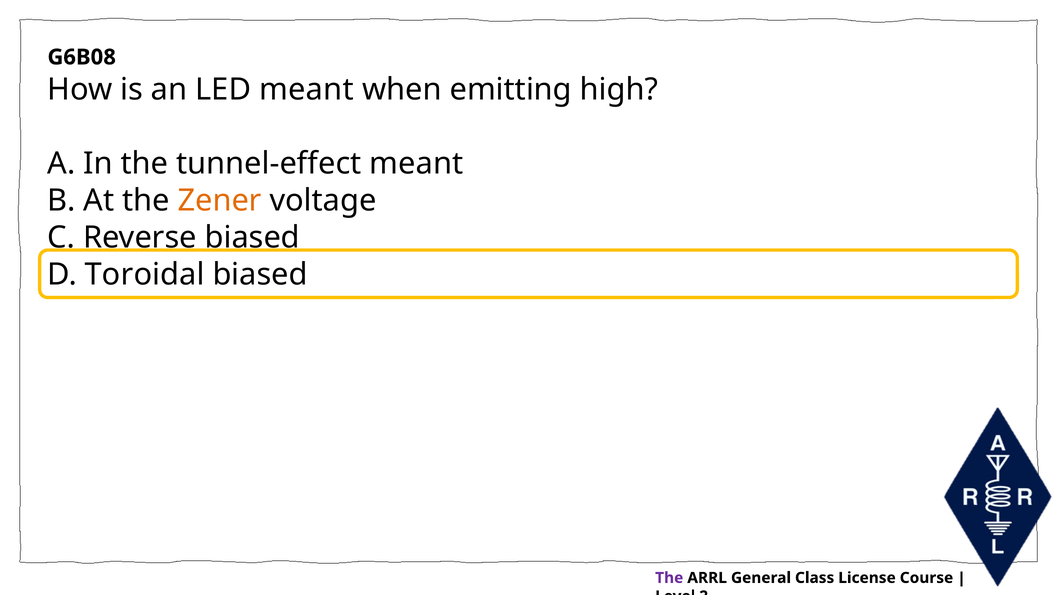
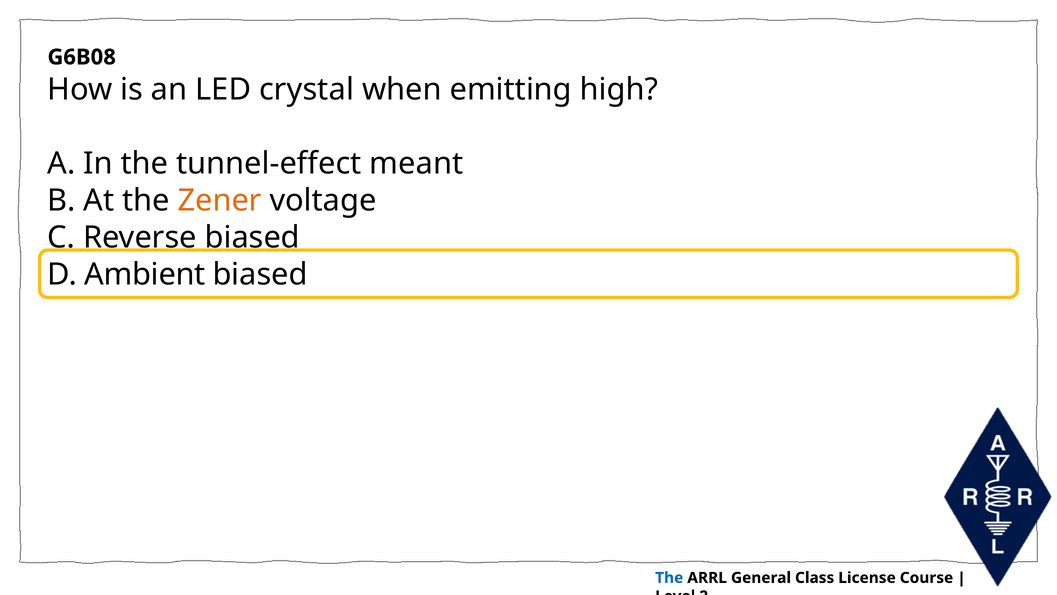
LED meant: meant -> crystal
Toroidal: Toroidal -> Ambient
The at (669, 577) colour: purple -> blue
